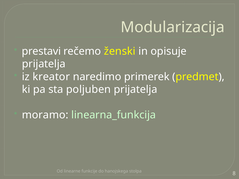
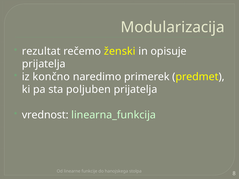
prestavi: prestavi -> rezultat
kreator: kreator -> končno
moramo: moramo -> vrednost
